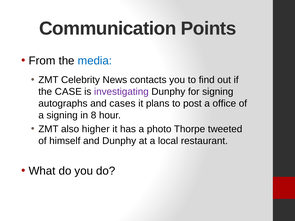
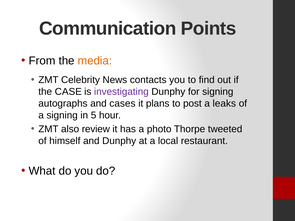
media colour: blue -> orange
office: office -> leaks
8: 8 -> 5
higher: higher -> review
